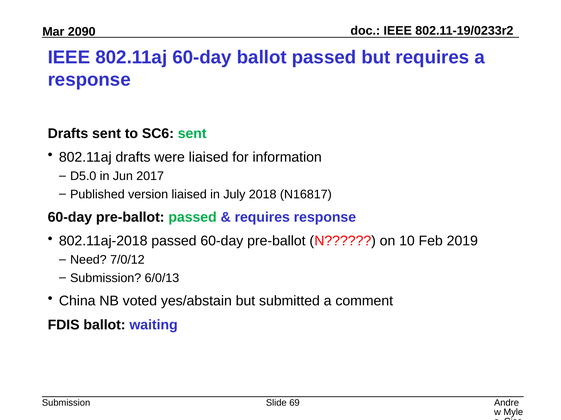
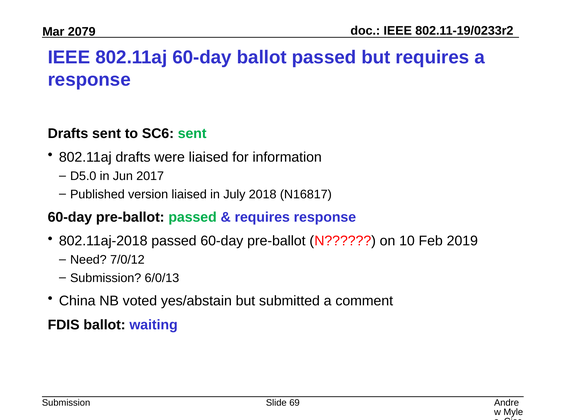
2090: 2090 -> 2079
